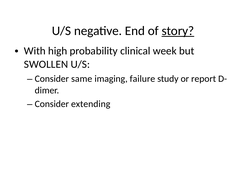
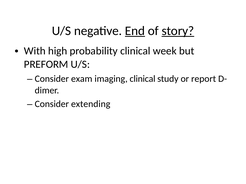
End underline: none -> present
SWOLLEN: SWOLLEN -> PREFORM
same: same -> exam
imaging failure: failure -> clinical
